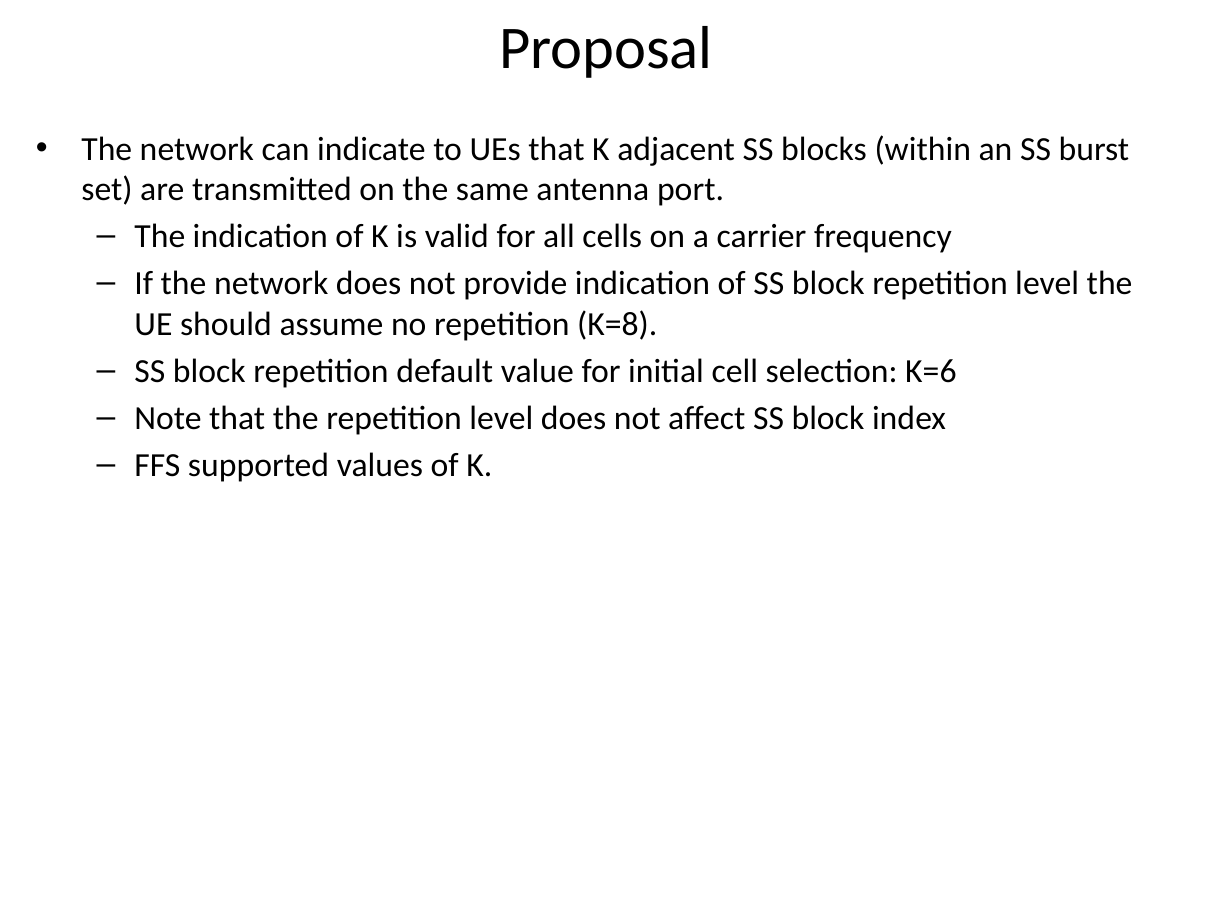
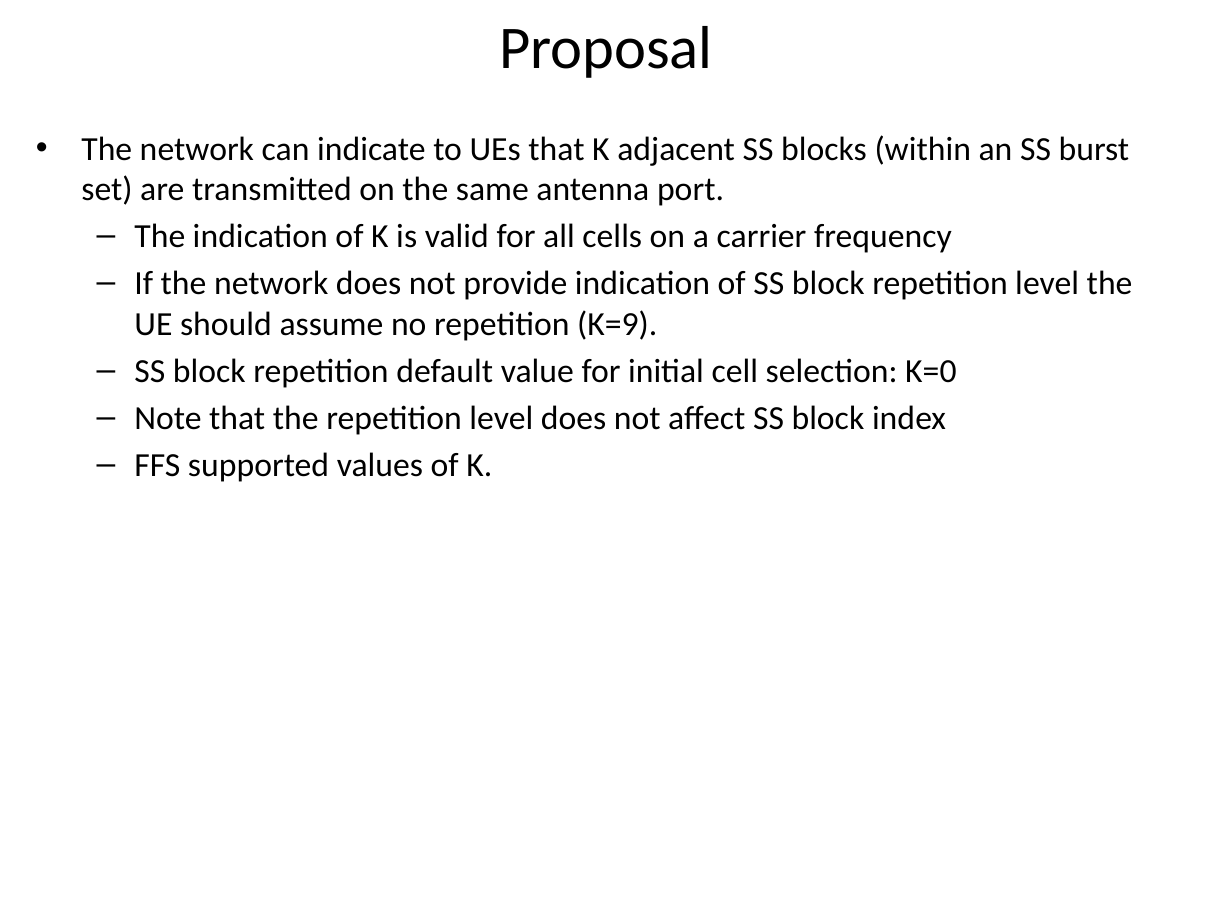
K=8: K=8 -> K=9
K=6: K=6 -> K=0
